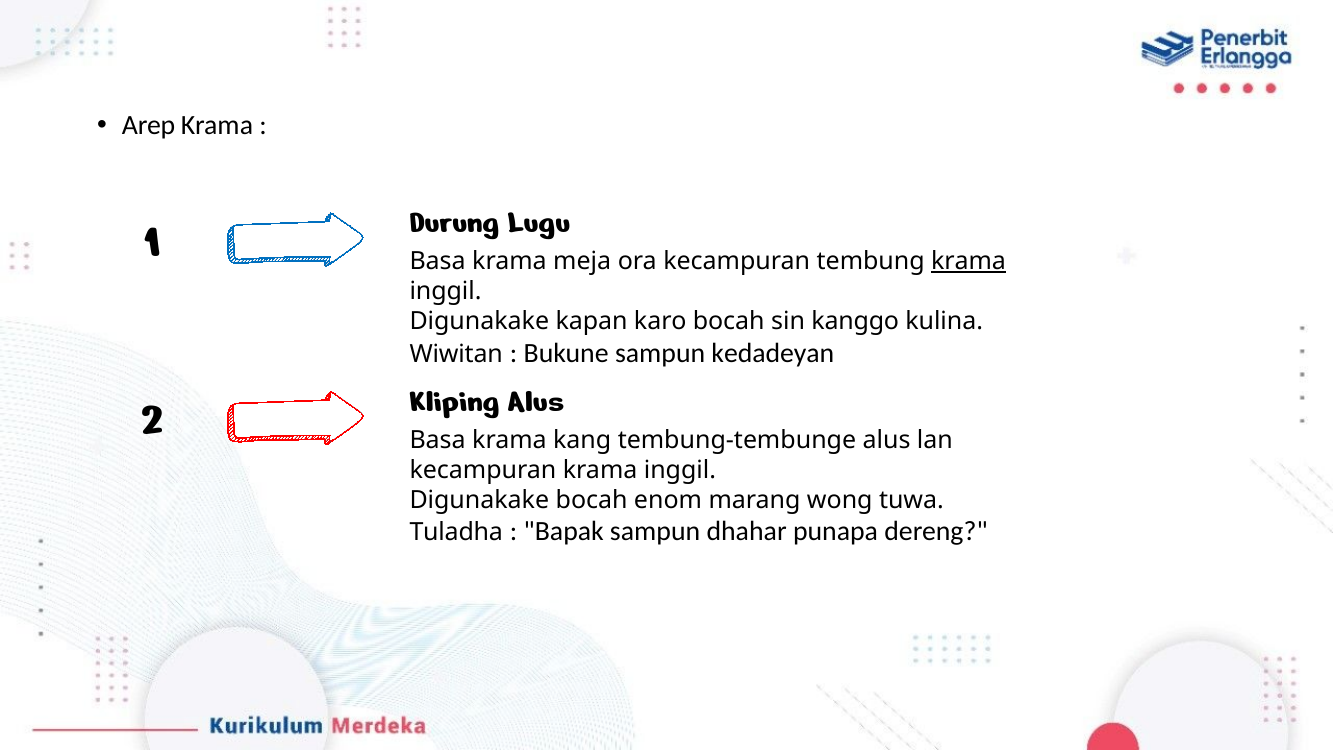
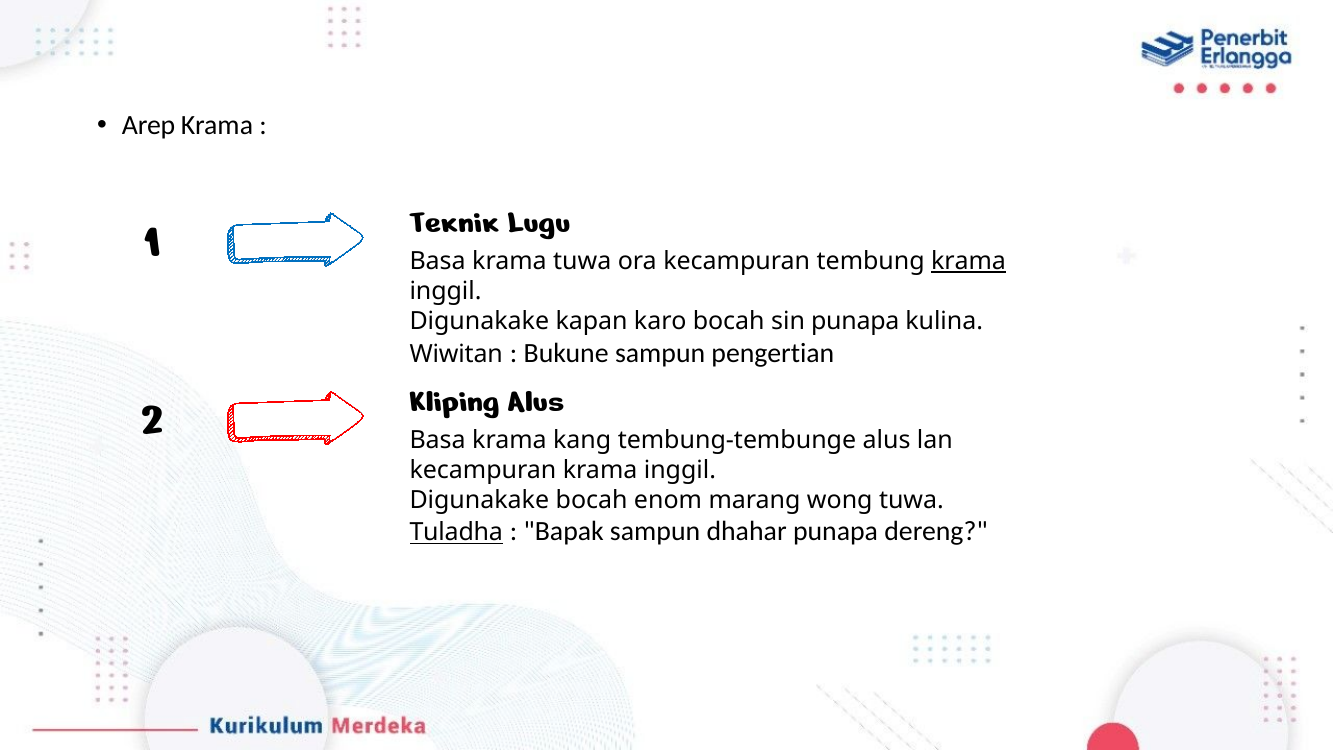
Durung: Durung -> Teknik
krama meja: meja -> tuwa
sin kanggo: kanggo -> punapa
kedadeyan: kedadeyan -> pengertian
Tuladha underline: none -> present
